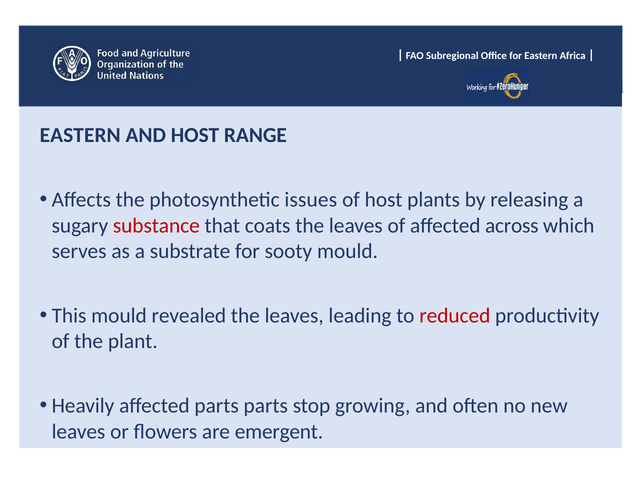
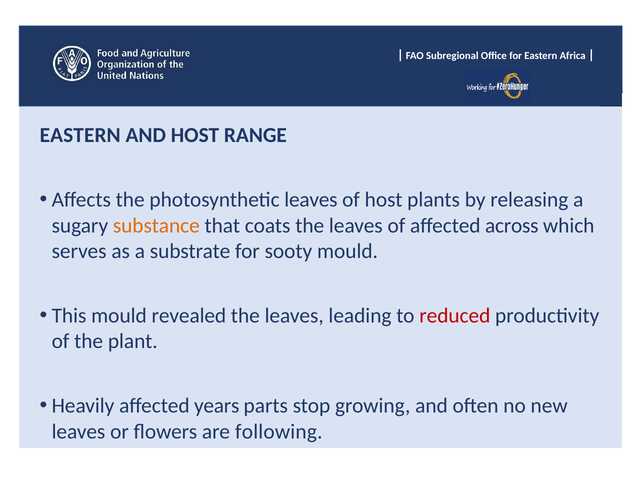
photosynthetic issues: issues -> leaves
substance colour: red -> orange
affected parts: parts -> years
emergent: emergent -> following
